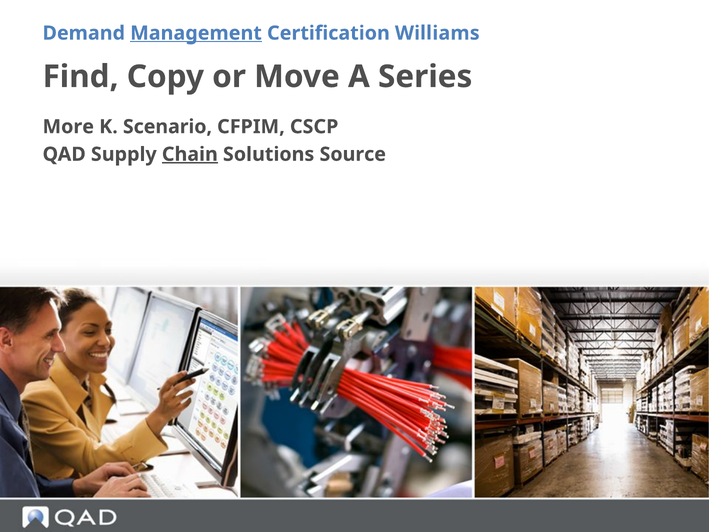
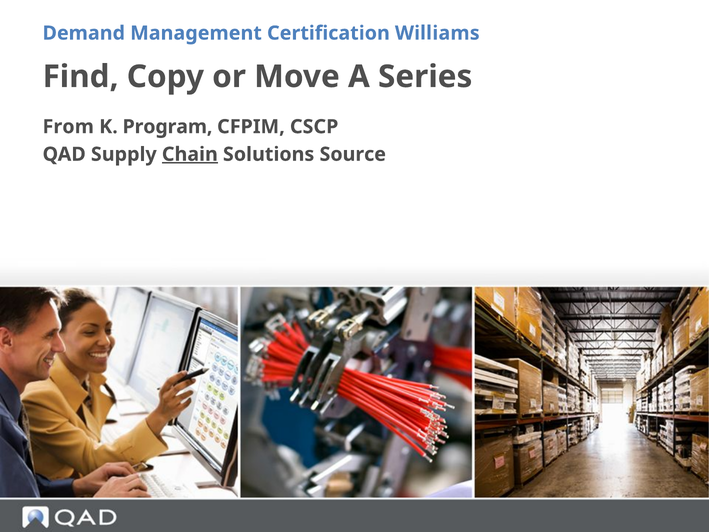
Management underline: present -> none
More: More -> From
Scenario: Scenario -> Program
